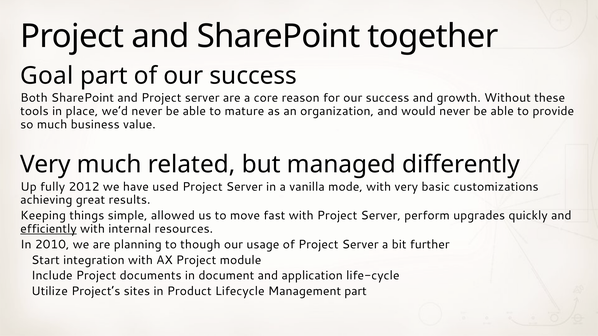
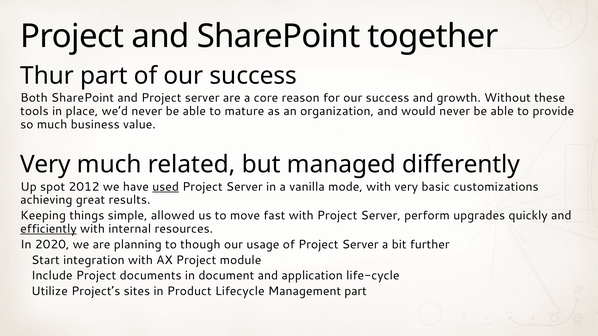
Goal: Goal -> Thur
fully: fully -> spot
used underline: none -> present
2010: 2010 -> 2020
